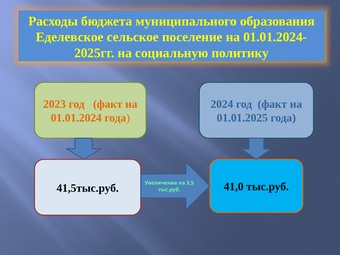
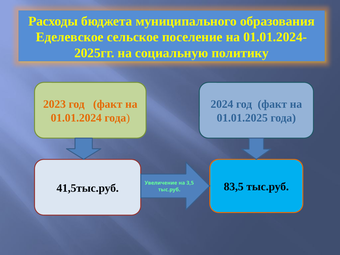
41,0: 41,0 -> 83,5
